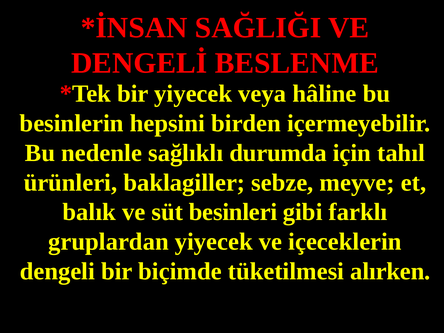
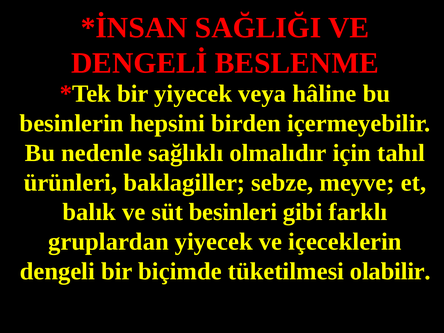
durumda: durumda -> olmalıdır
alırken: alırken -> olabilir
